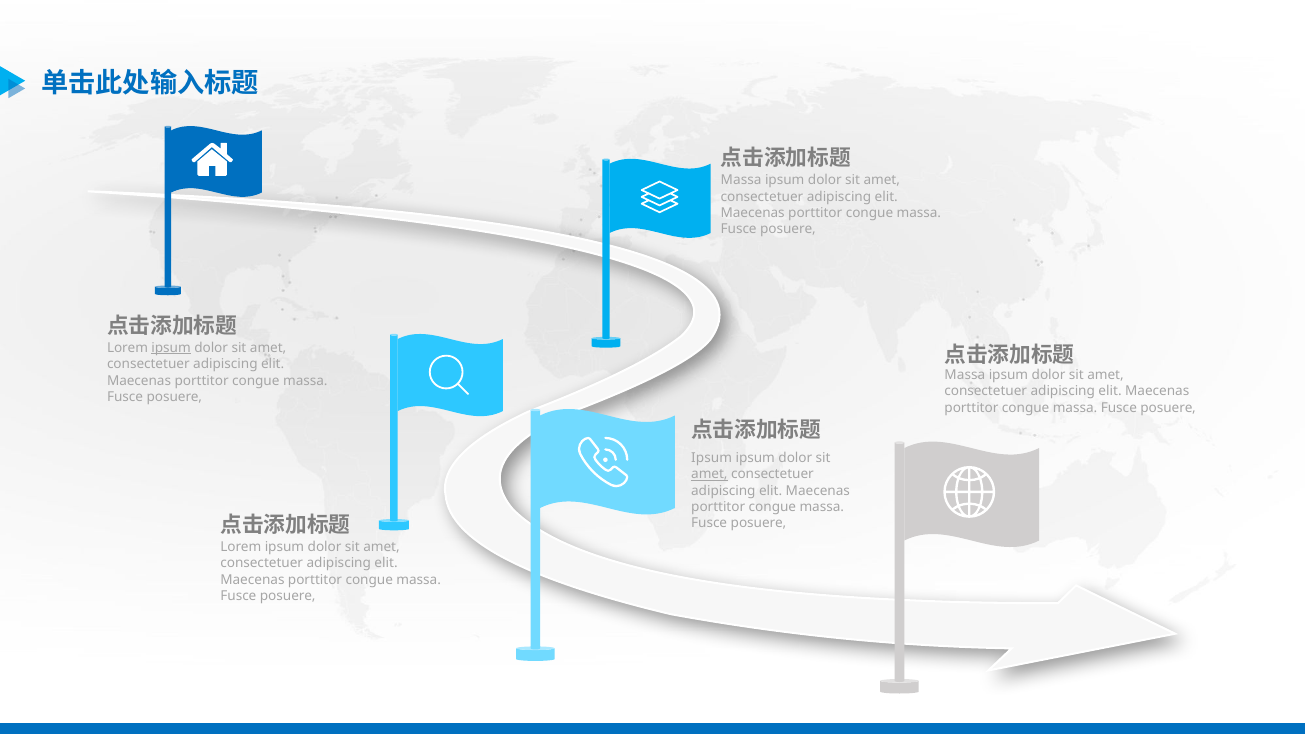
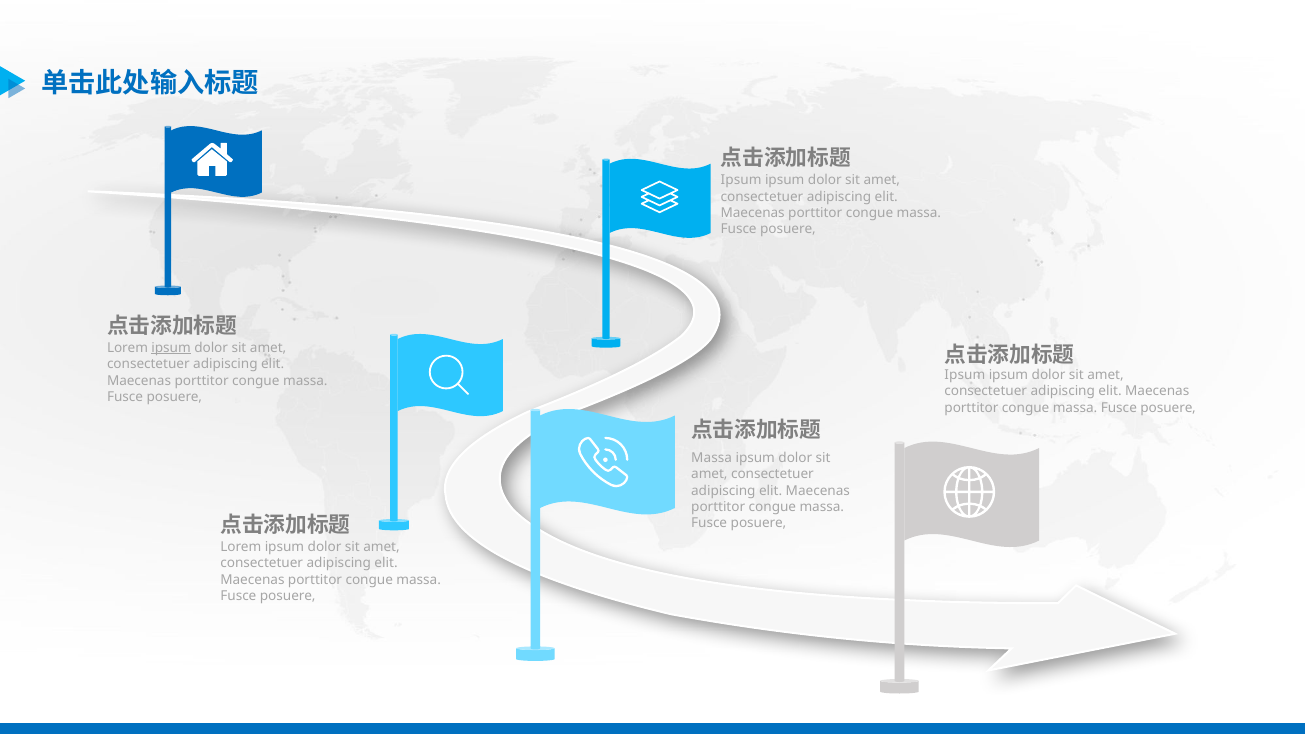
Massa at (741, 180): Massa -> Ipsum
Massa at (965, 375): Massa -> Ipsum
Ipsum at (712, 458): Ipsum -> Massa
amet at (709, 474) underline: present -> none
